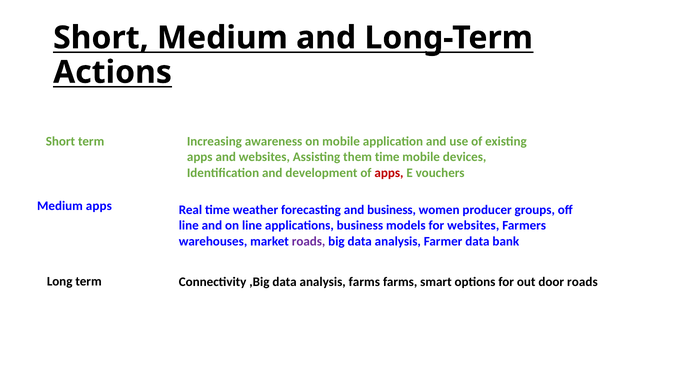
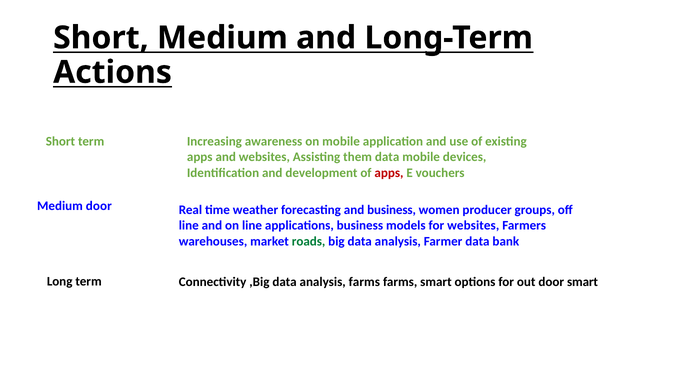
them time: time -> data
Medium apps: apps -> door
roads at (309, 241) colour: purple -> green
door roads: roads -> smart
